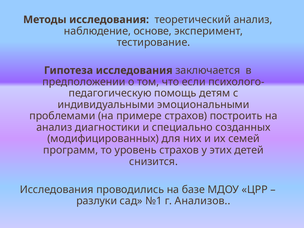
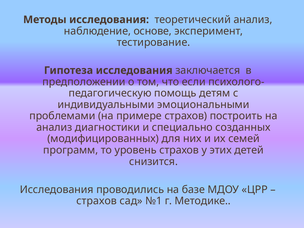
разлуки at (97, 201): разлуки -> страхов
Анализов: Анализов -> Методике
